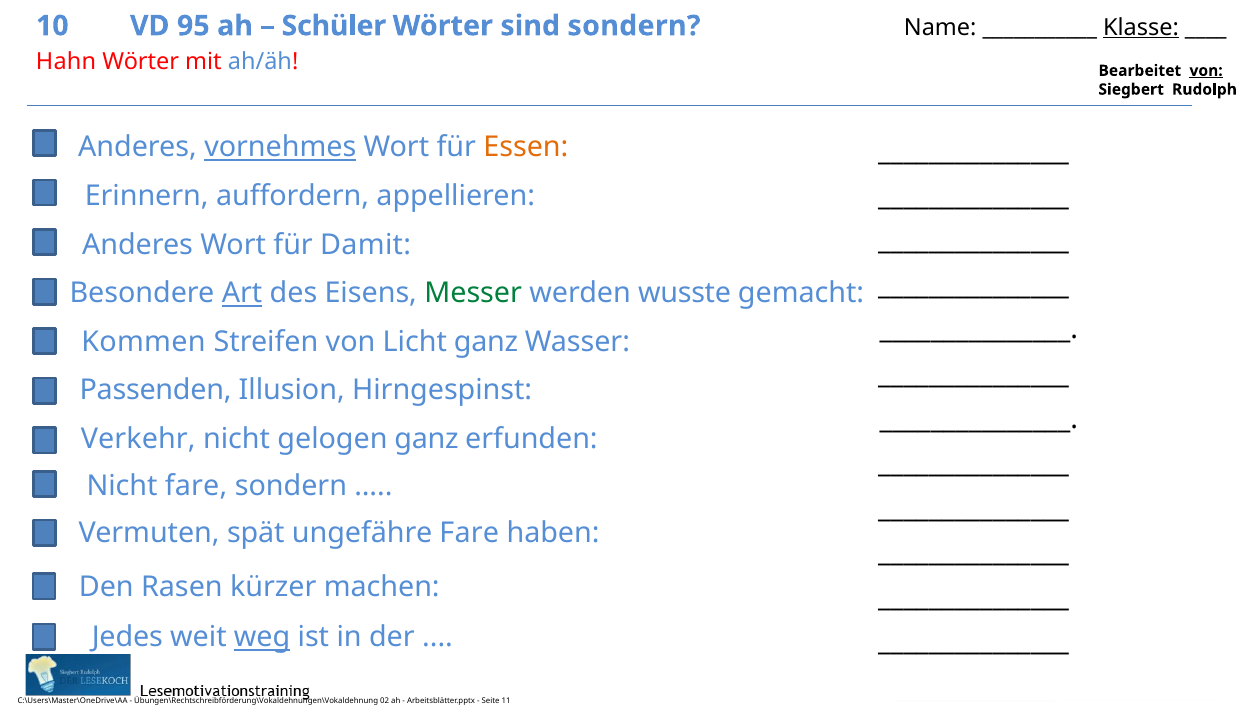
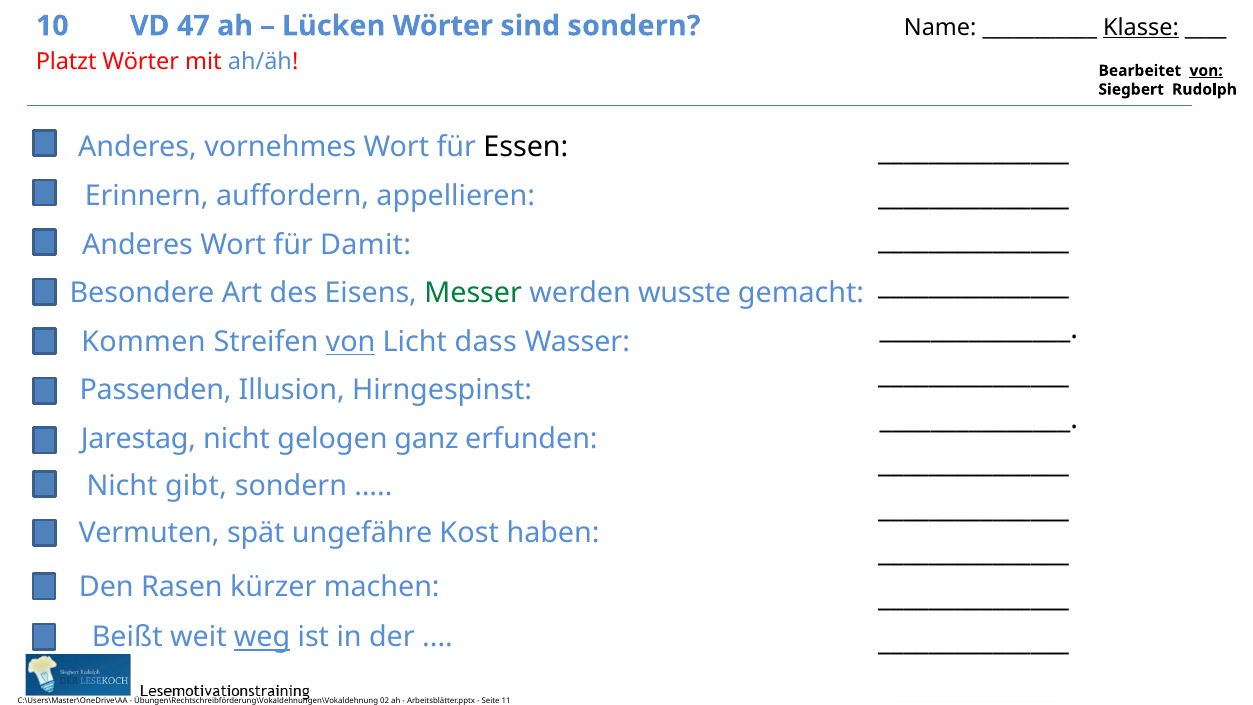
95: 95 -> 47
Schüler: Schüler -> Lücken
Hahn: Hahn -> Platzt
vornehmes underline: present -> none
Essen colour: orange -> black
Art underline: present -> none
von at (351, 342) underline: none -> present
Licht ganz: ganz -> dass
Verkehr: Verkehr -> Jarestag
Nicht fare: fare -> gibt
ungefähre Fare: Fare -> Kost
Jedes: Jedes -> Beißt
